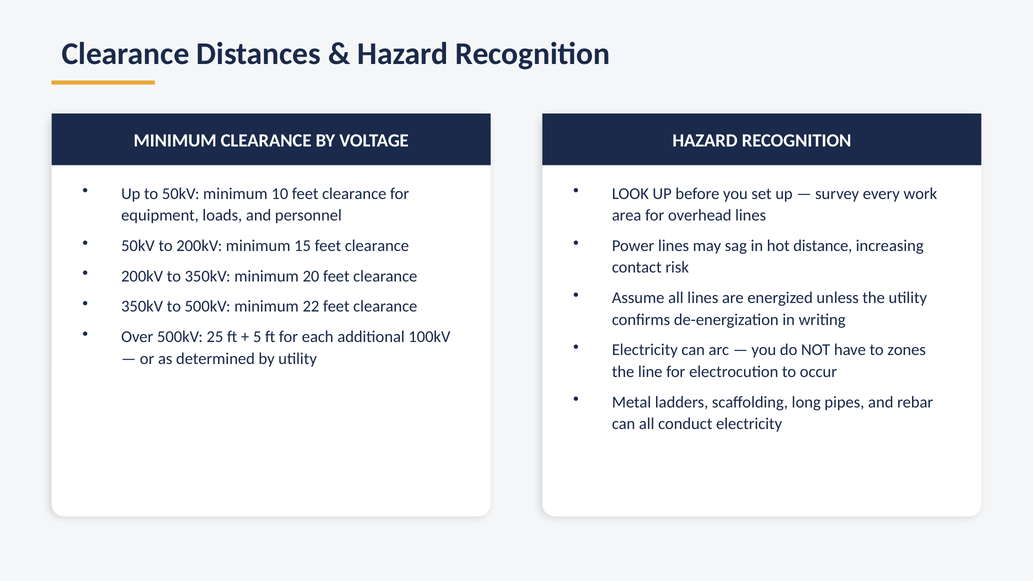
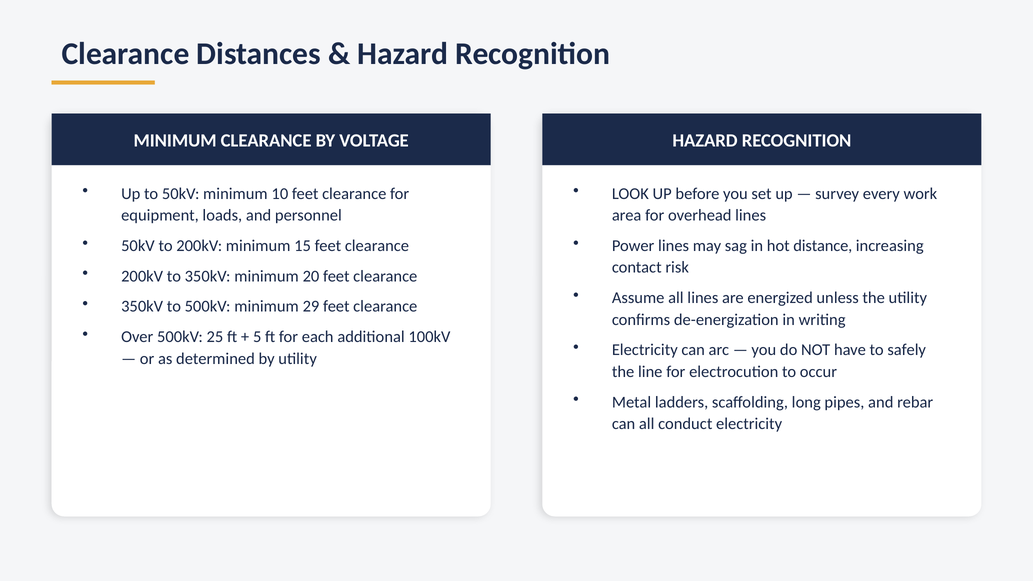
22: 22 -> 29
zones: zones -> safely
